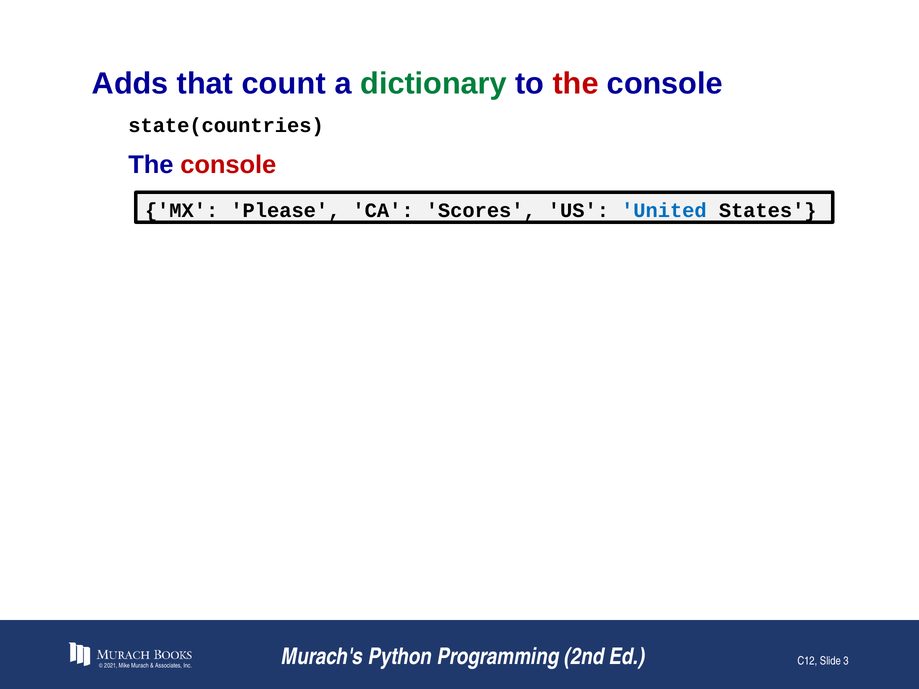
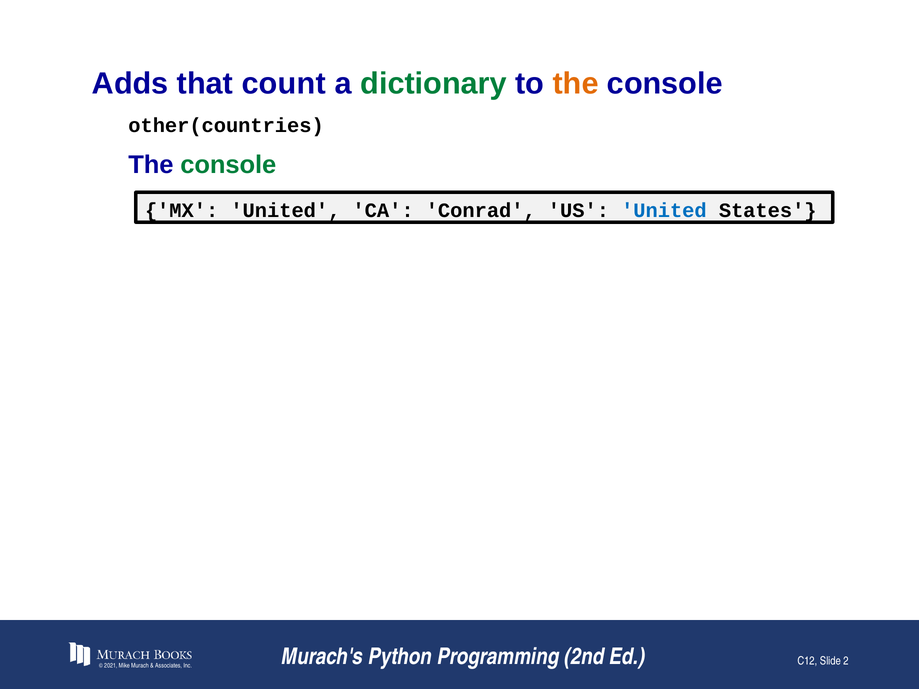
the at (576, 83) colour: red -> orange
state(countries: state(countries -> other(countries
console at (228, 165) colour: red -> green
MX Please: Please -> United
Scores: Scores -> Conrad
3: 3 -> 2
